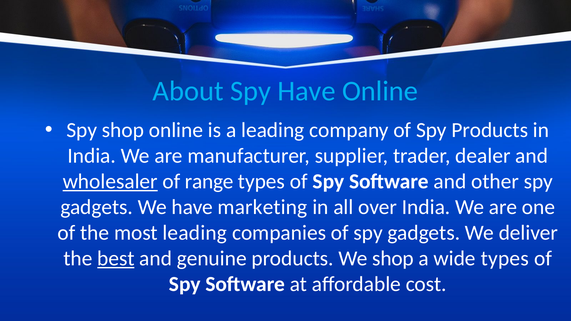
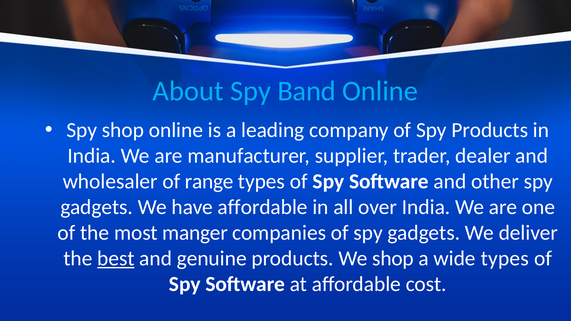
Spy Have: Have -> Band
wholesaler underline: present -> none
have marketing: marketing -> affordable
most leading: leading -> manger
